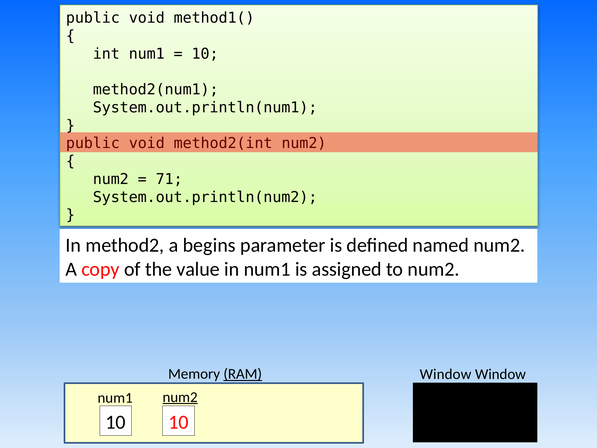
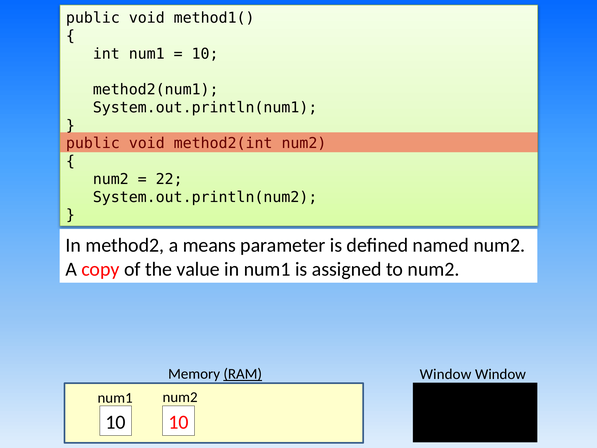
71: 71 -> 22
begins: begins -> means
num2 at (180, 397) underline: present -> none
